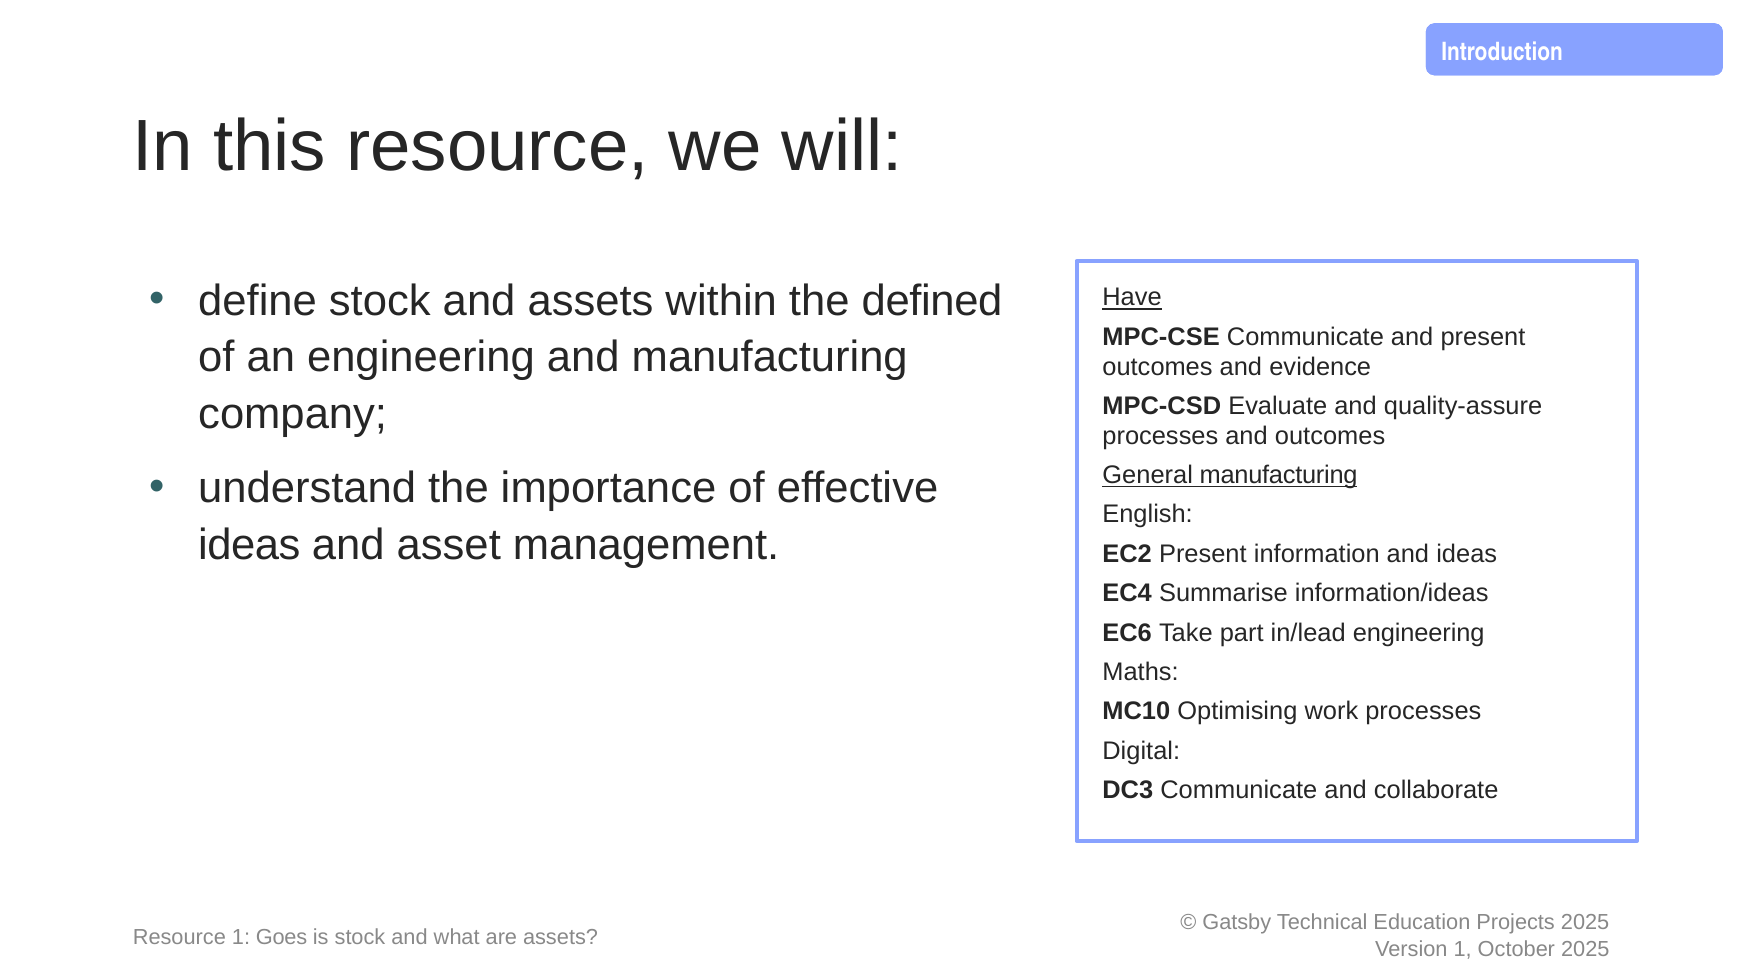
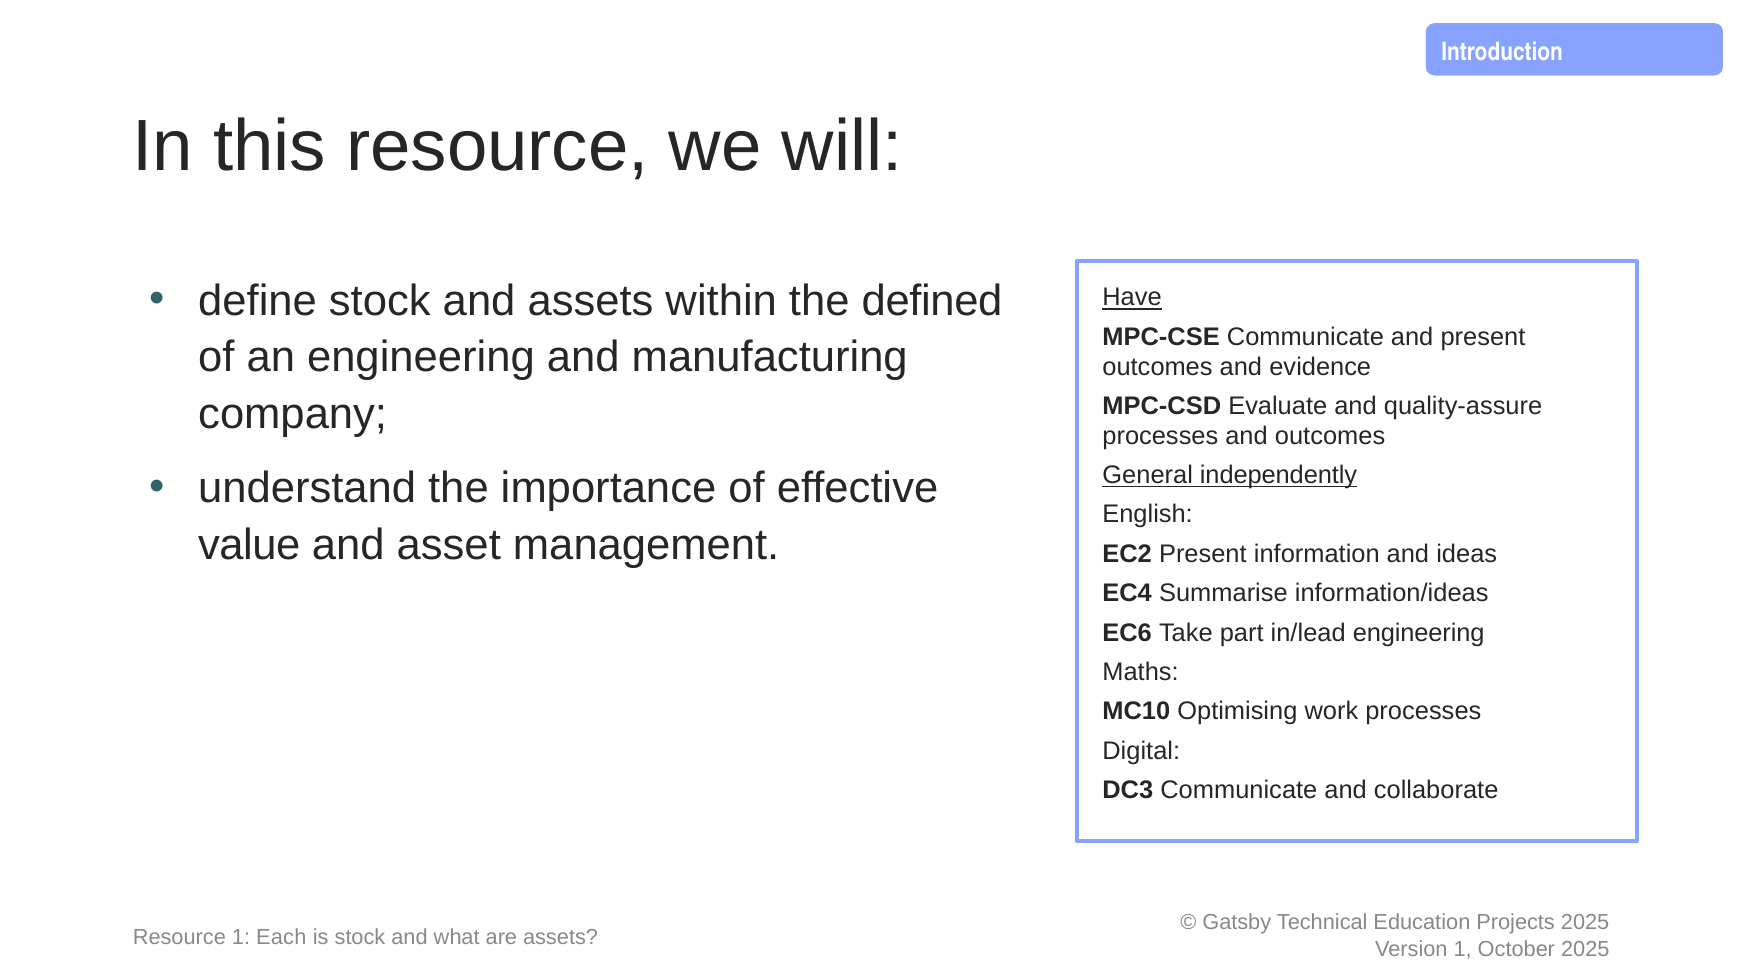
General manufacturing: manufacturing -> independently
ideas at (249, 545): ideas -> value
Goes: Goes -> Each
